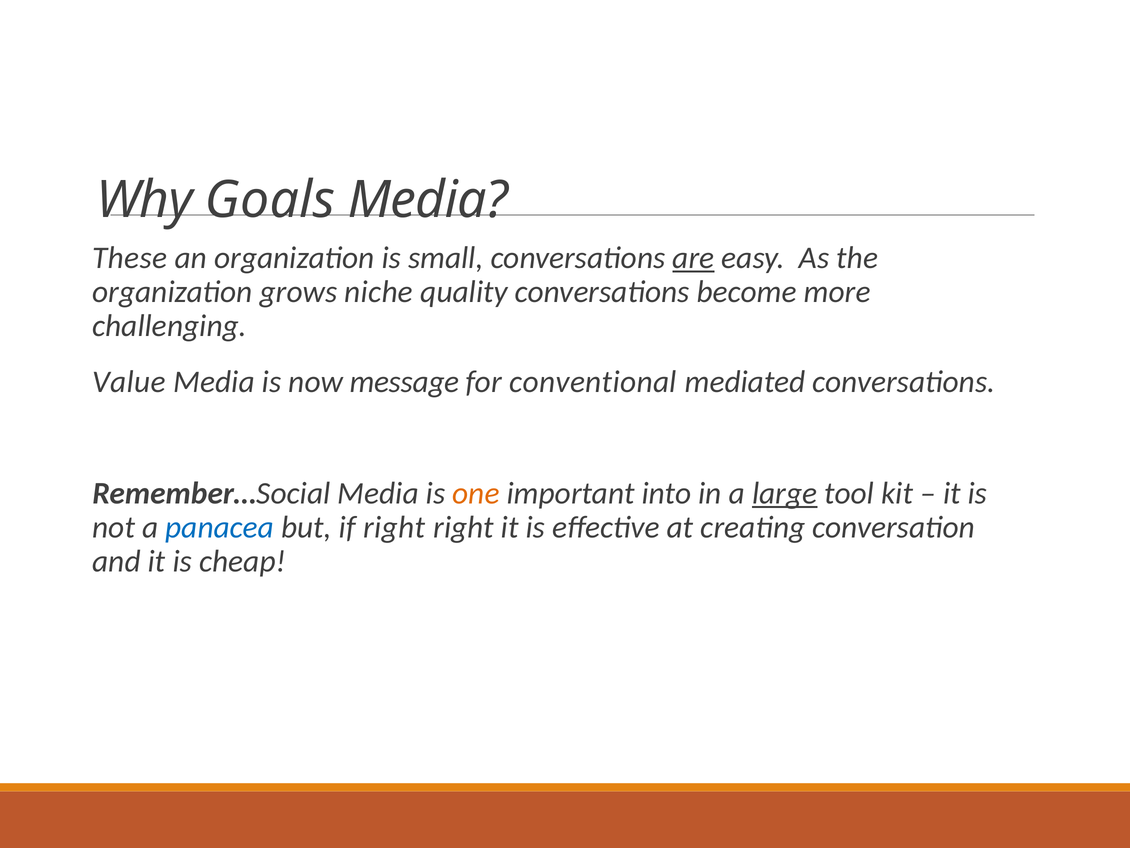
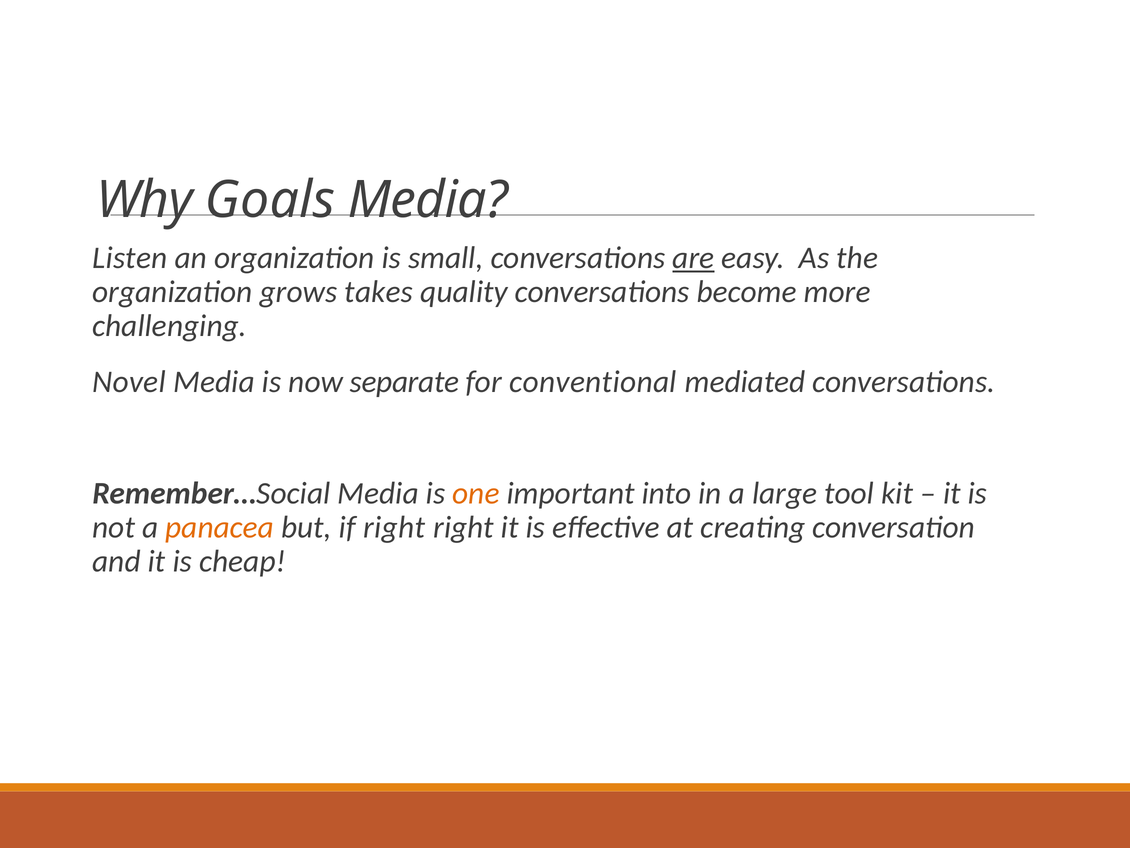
These: These -> Listen
niche: niche -> takes
Value: Value -> Novel
message: message -> separate
large underline: present -> none
panacea colour: blue -> orange
